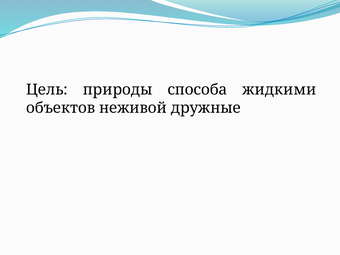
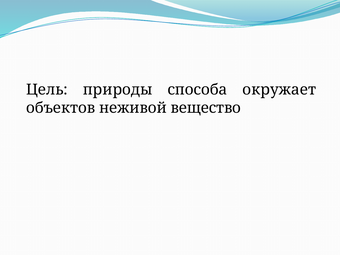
жидкими: жидкими -> окружает
дружные: дружные -> вещество
